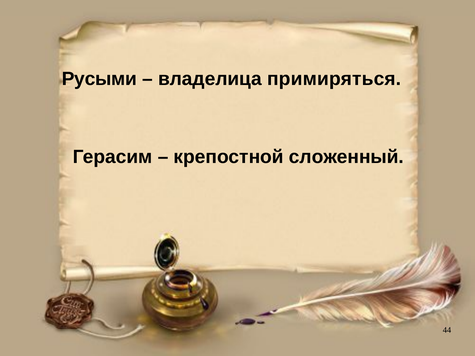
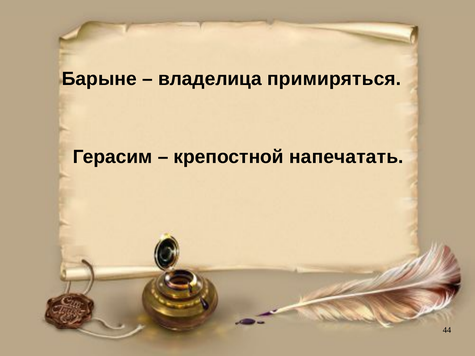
Русыми: Русыми -> Барыне
сложенный: сложенный -> напечатать
